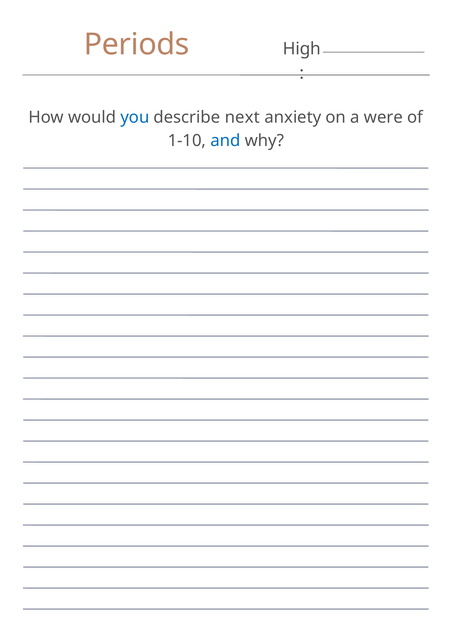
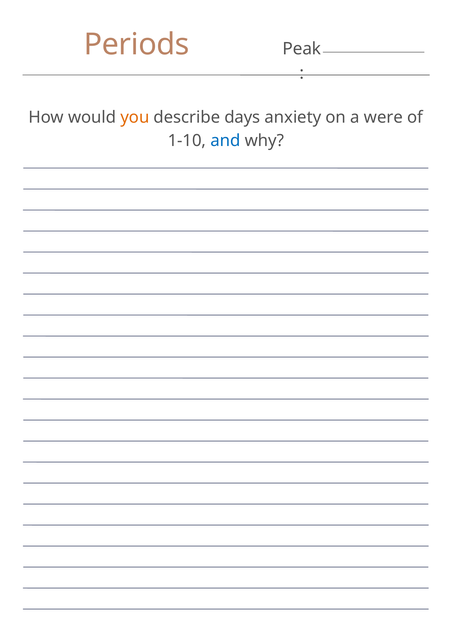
High: High -> Peak
you colour: blue -> orange
next: next -> days
